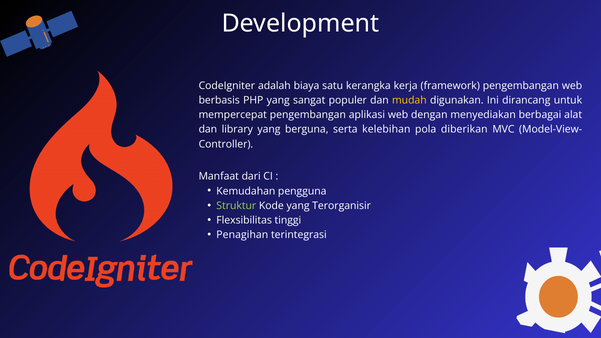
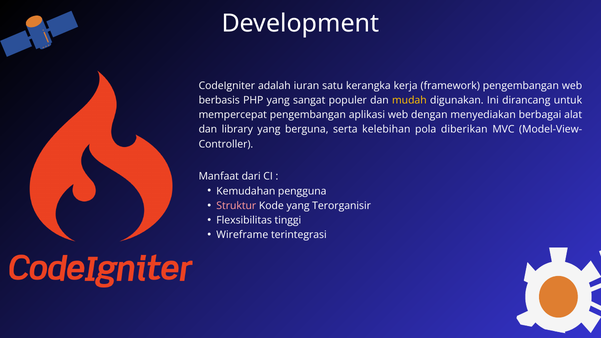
biaya: biaya -> iuran
Struktur colour: light green -> pink
Penagihan: Penagihan -> Wireframe
